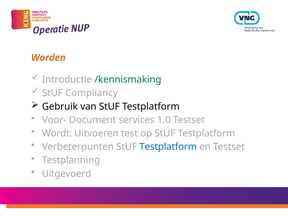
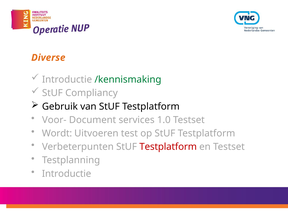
Worden: Worden -> Diverse
Testplatform at (168, 147) colour: blue -> red
Uitgevoerd at (67, 174): Uitgevoerd -> Introductie
